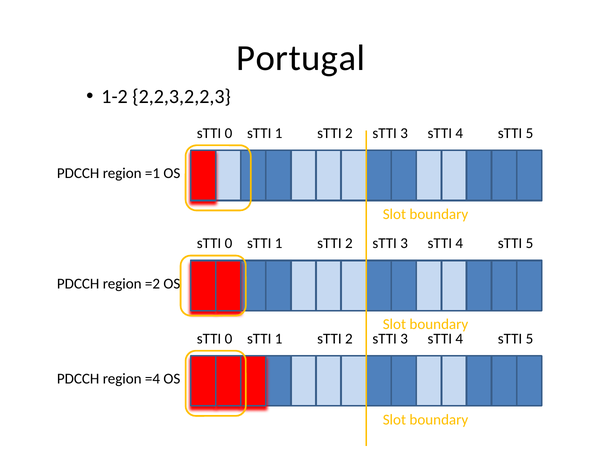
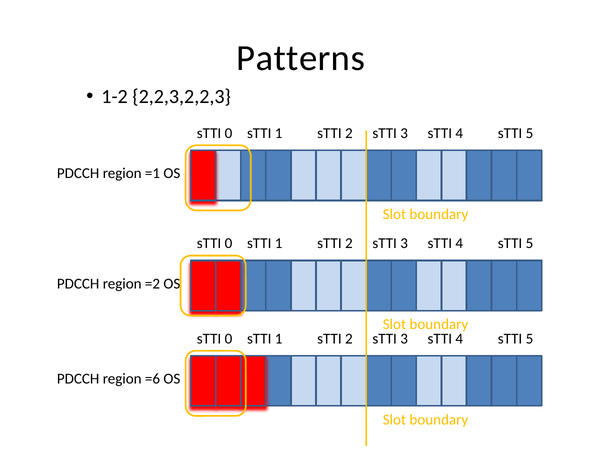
Portugal: Portugal -> Patterns
=4: =4 -> =6
